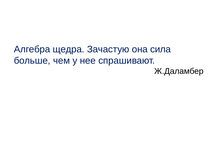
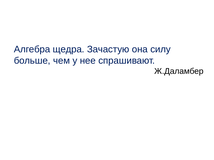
сила: сила -> силу
